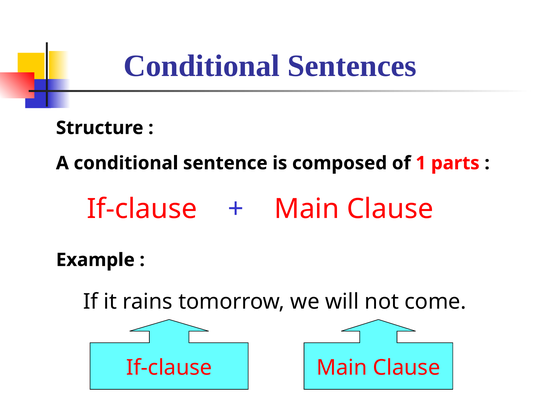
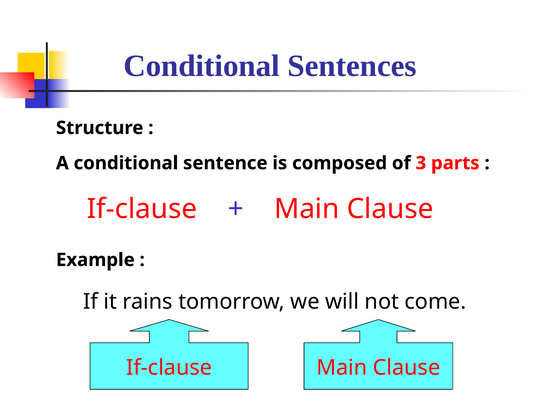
1: 1 -> 3
